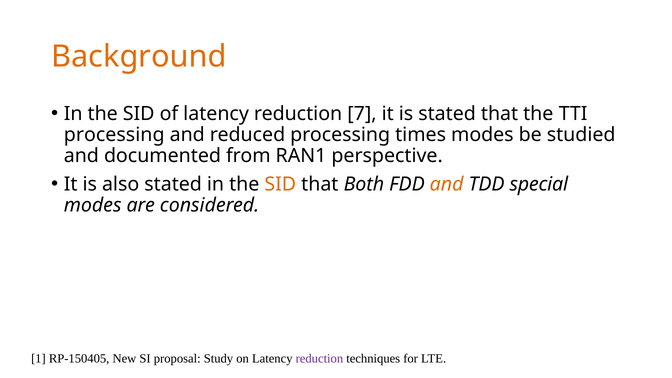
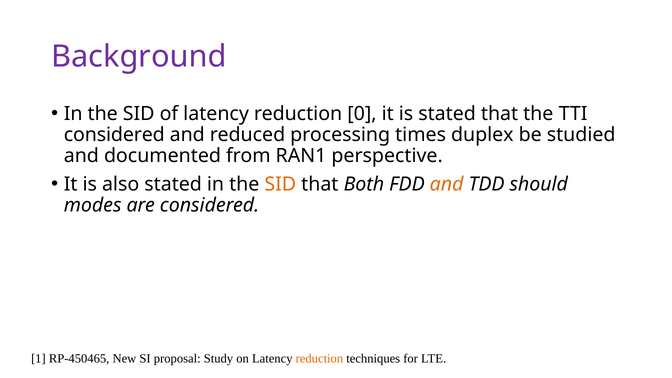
Background colour: orange -> purple
7: 7 -> 0
processing at (114, 135): processing -> considered
times modes: modes -> duplex
special: special -> should
RP-150405: RP-150405 -> RP-450465
reduction at (319, 359) colour: purple -> orange
